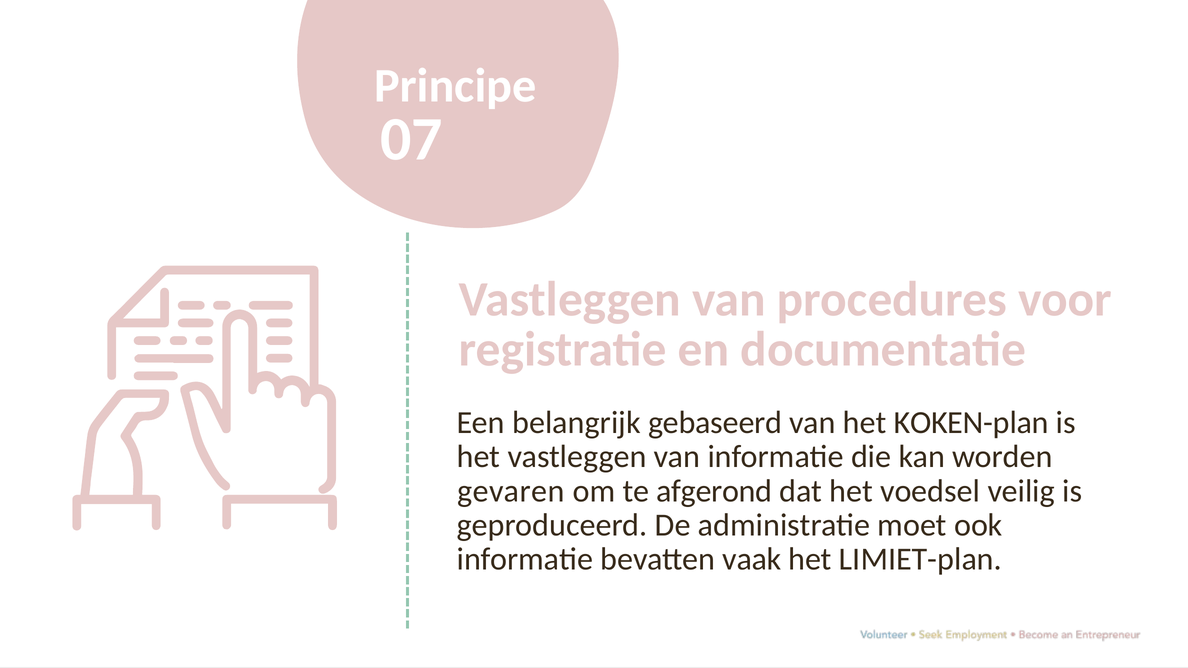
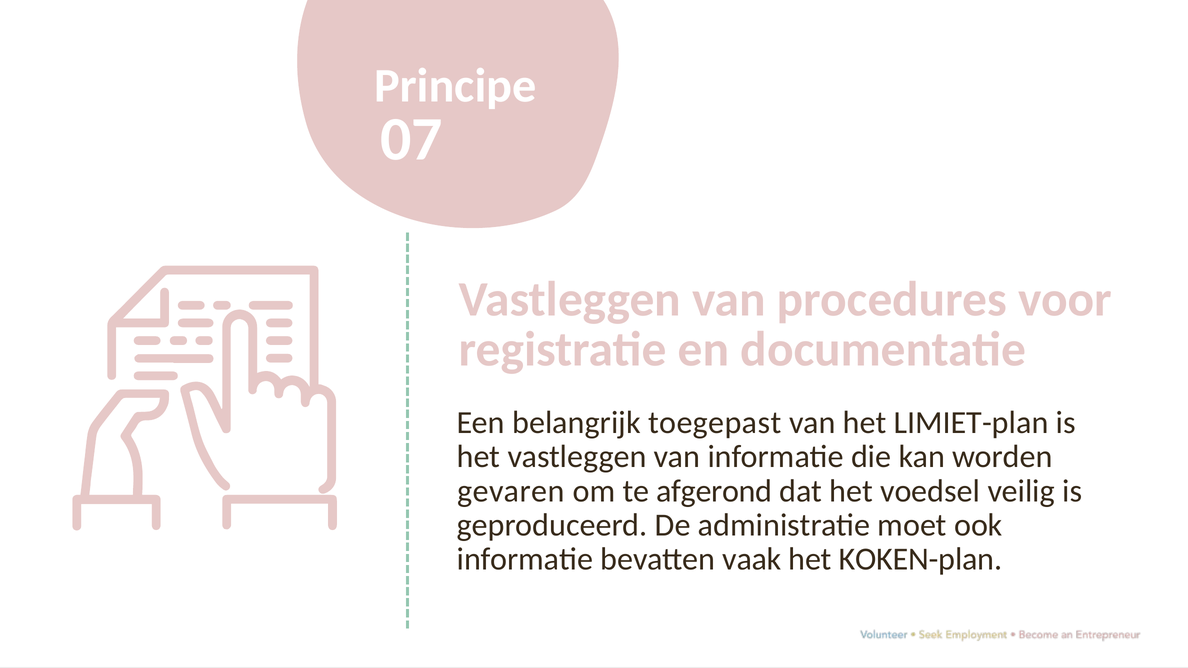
gebaseerd: gebaseerd -> toegepast
KOKEN-plan: KOKEN-plan -> LIMIET-plan
LIMIET-plan: LIMIET-plan -> KOKEN-plan
